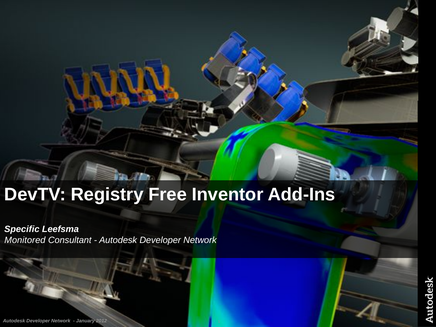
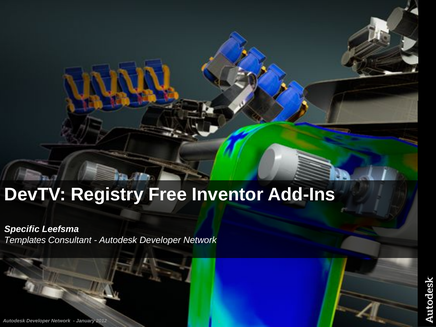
Monitored: Monitored -> Templates
